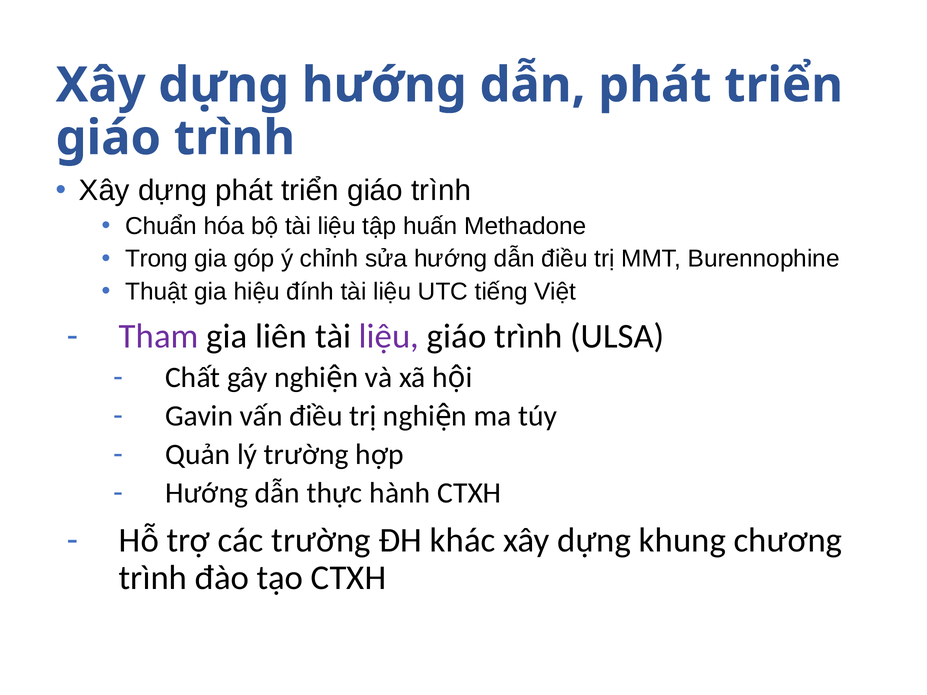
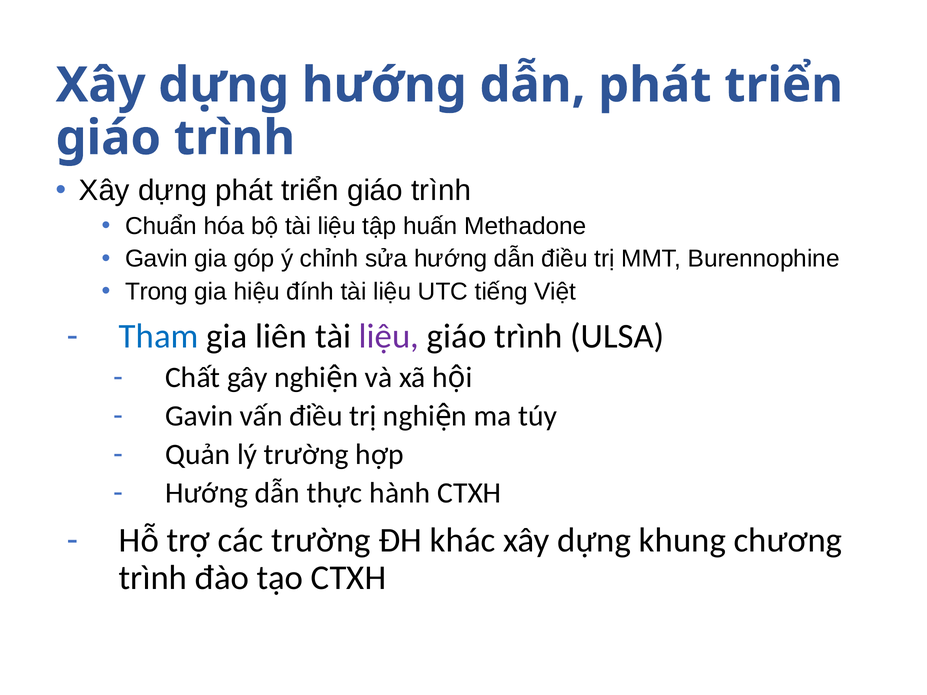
Trong at (156, 259): Trong -> Gavin
Thuật: Thuật -> Trong
Tham colour: purple -> blue
